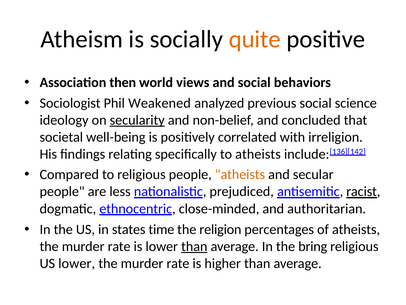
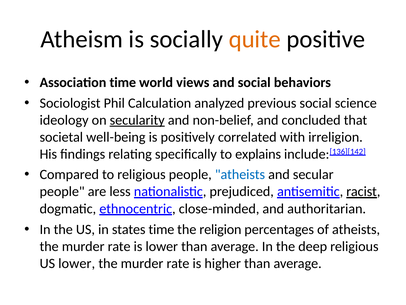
Association then: then -> time
Weakened: Weakened -> Calculation
to atheists: atheists -> explains
atheists at (240, 174) colour: orange -> blue
than at (194, 246) underline: present -> none
bring: bring -> deep
